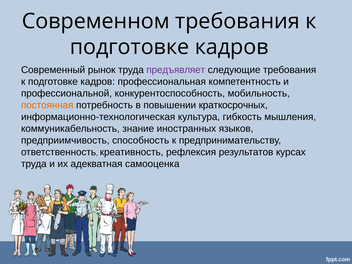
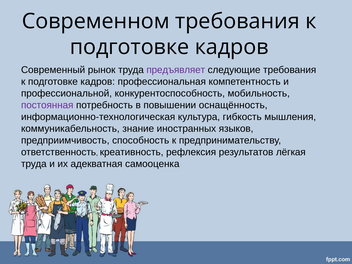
постоянная colour: orange -> purple
краткосрочных: краткосрочных -> оснащённость
курсах: курсах -> лёгкая
